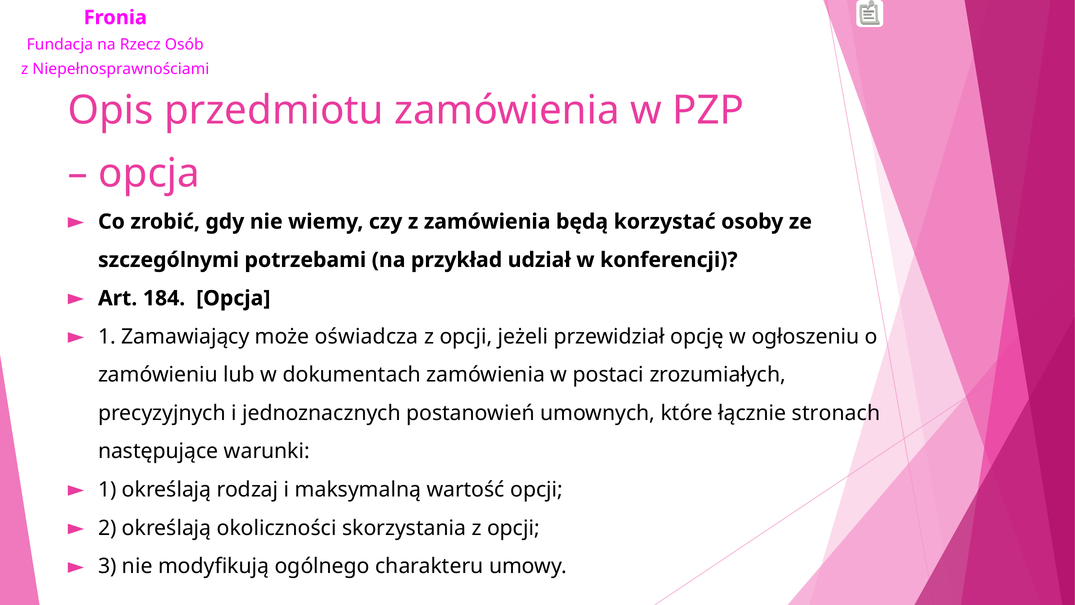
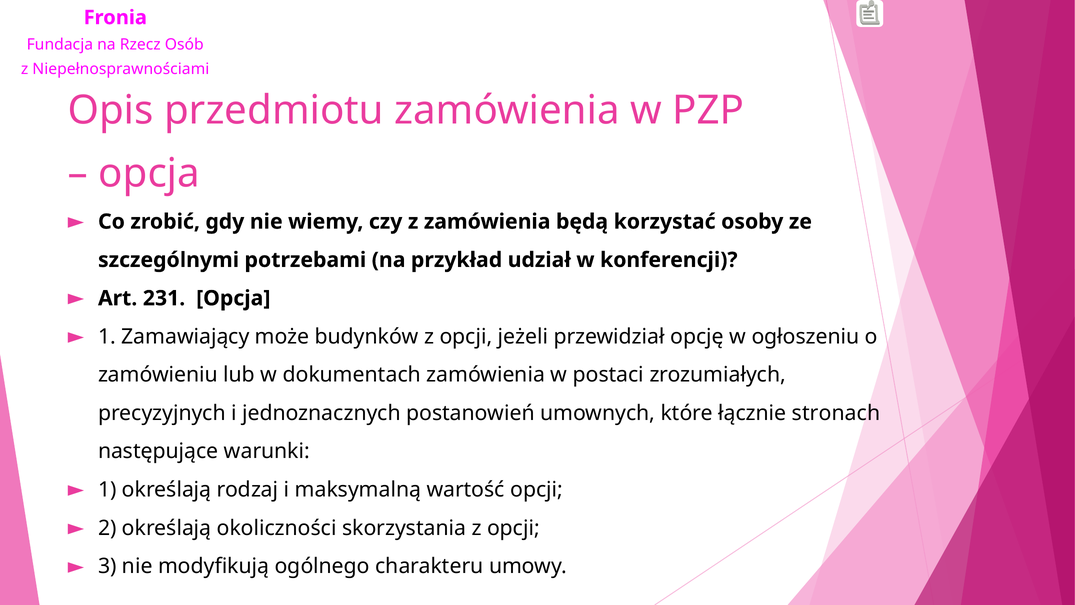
184: 184 -> 231
oświadcza: oświadcza -> budynków
